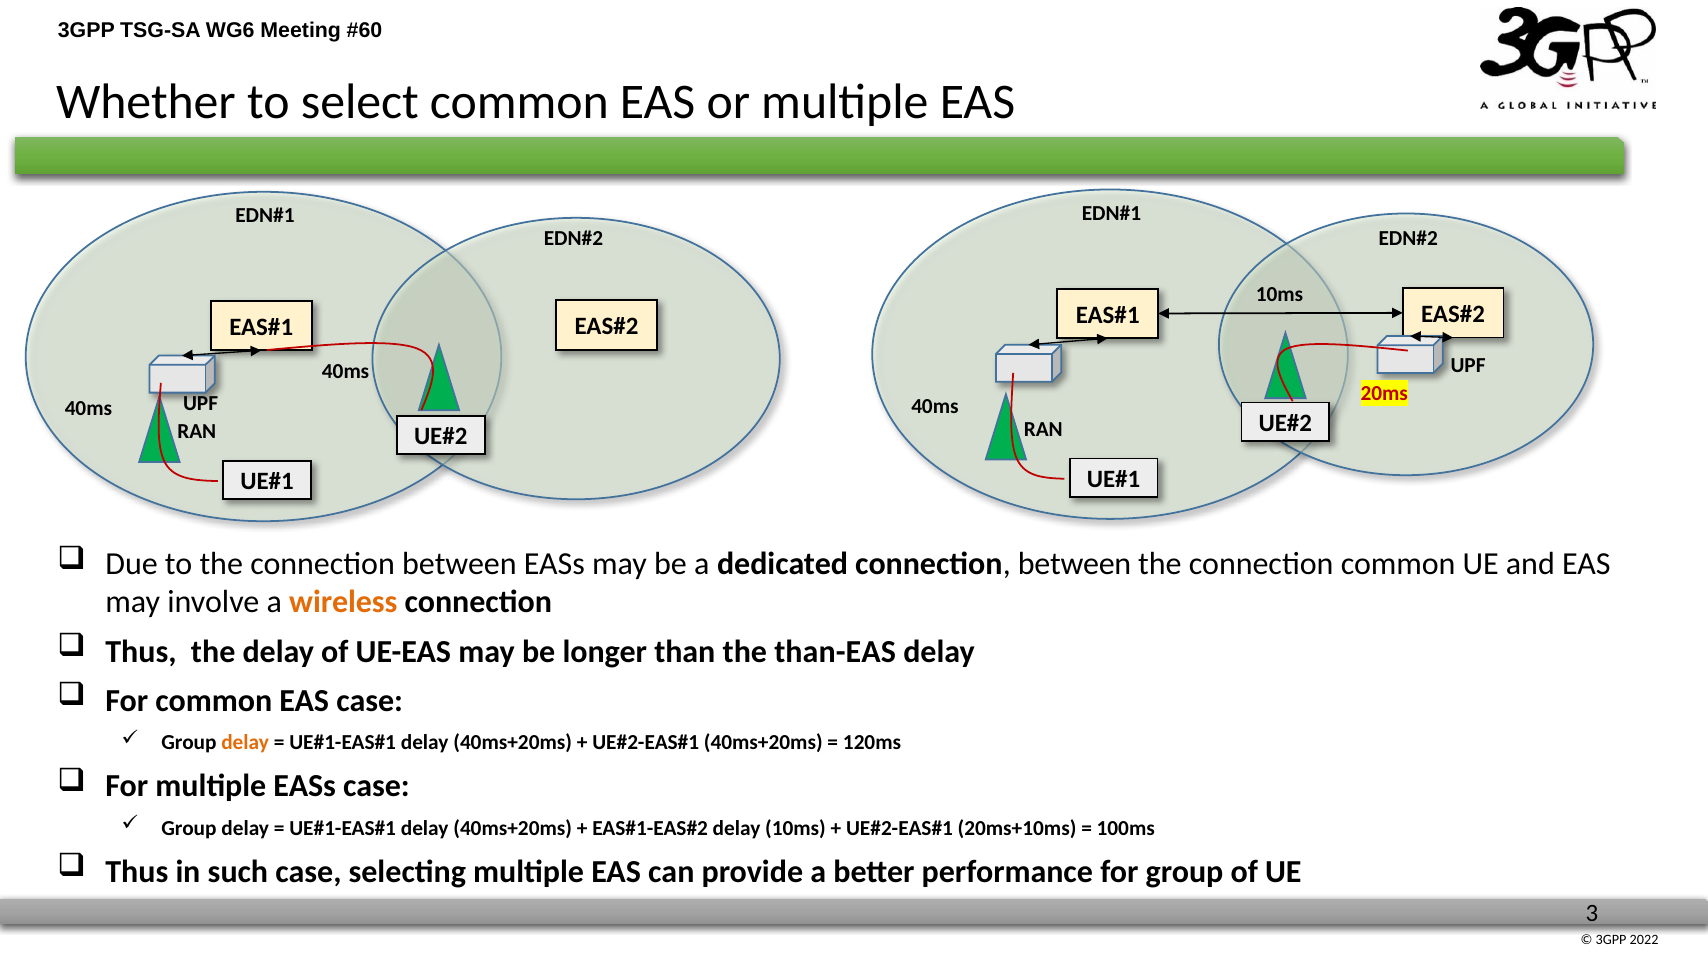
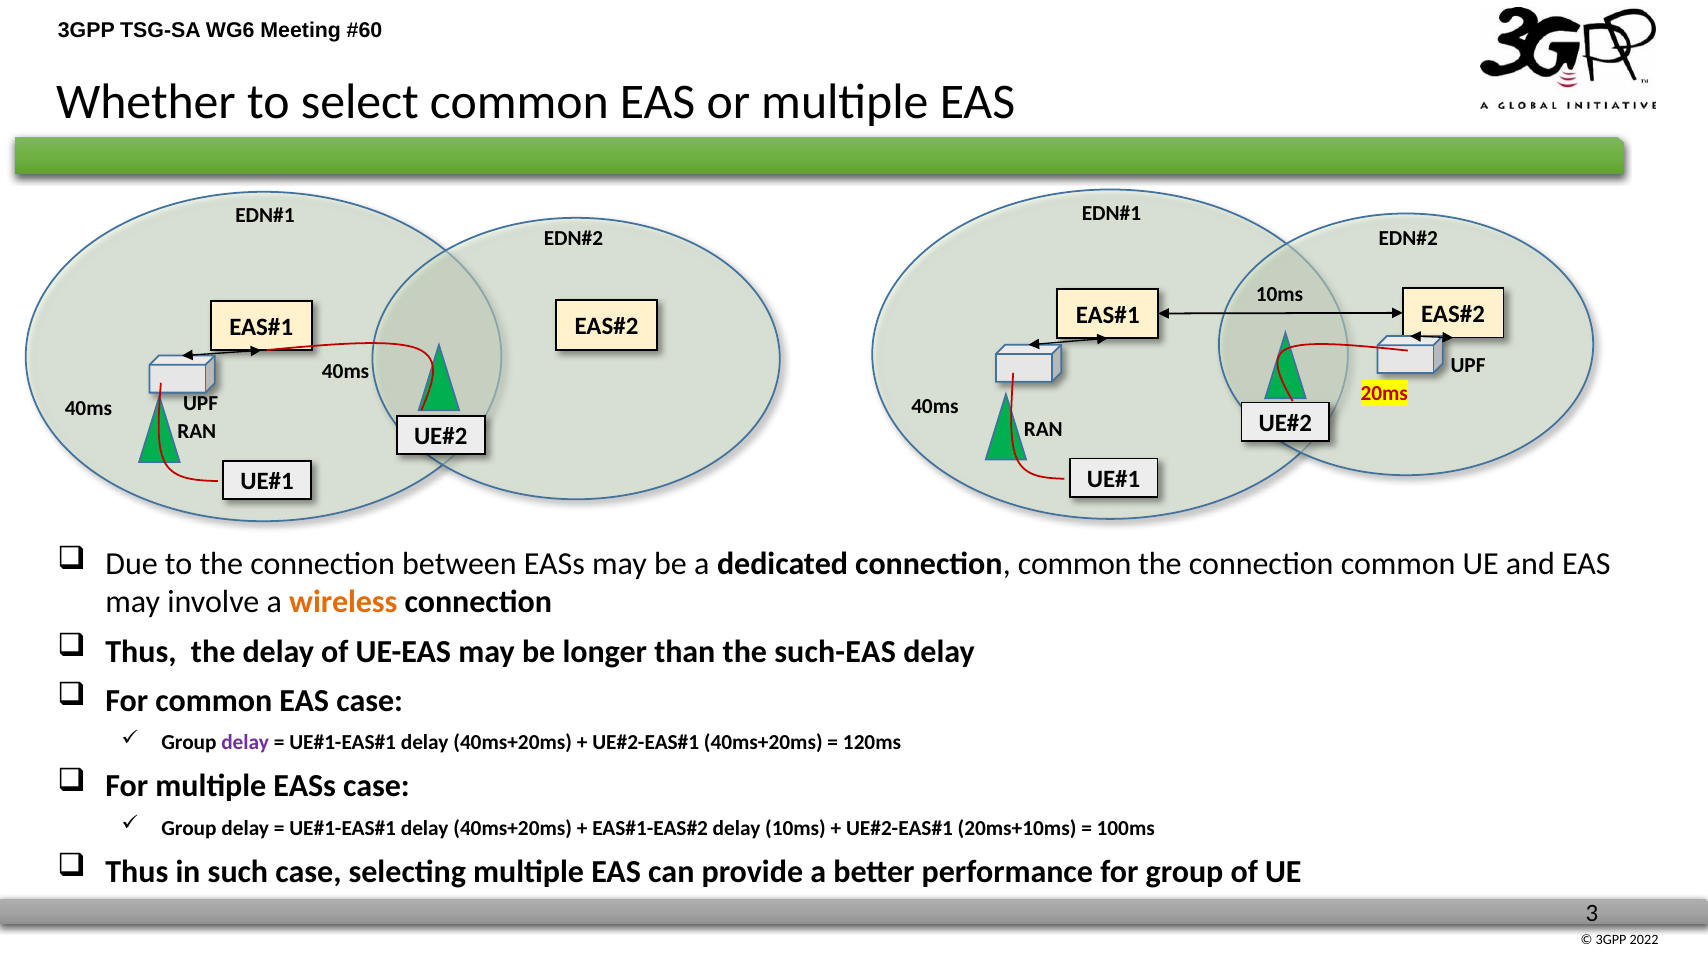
dedicated connection between: between -> common
than-EAS: than-EAS -> such-EAS
delay at (245, 742) colour: orange -> purple
